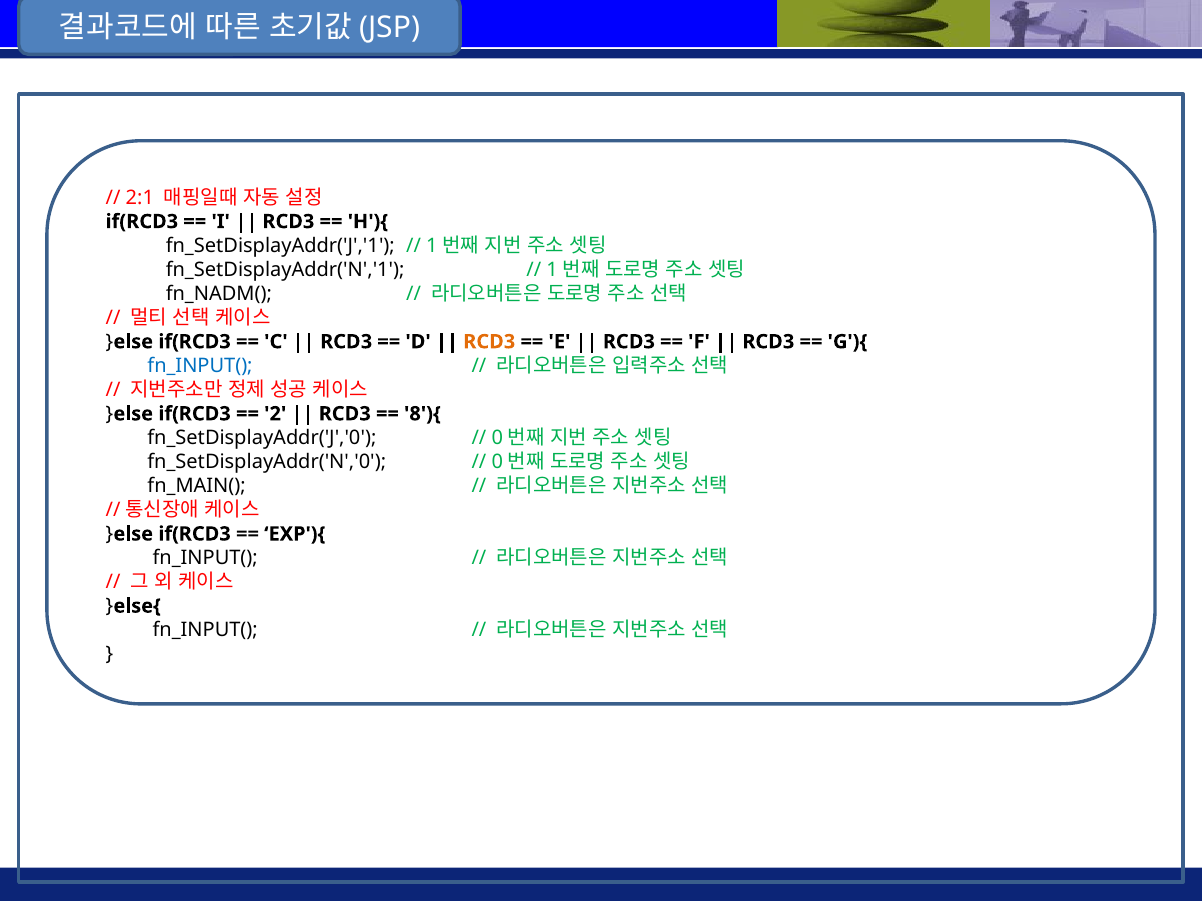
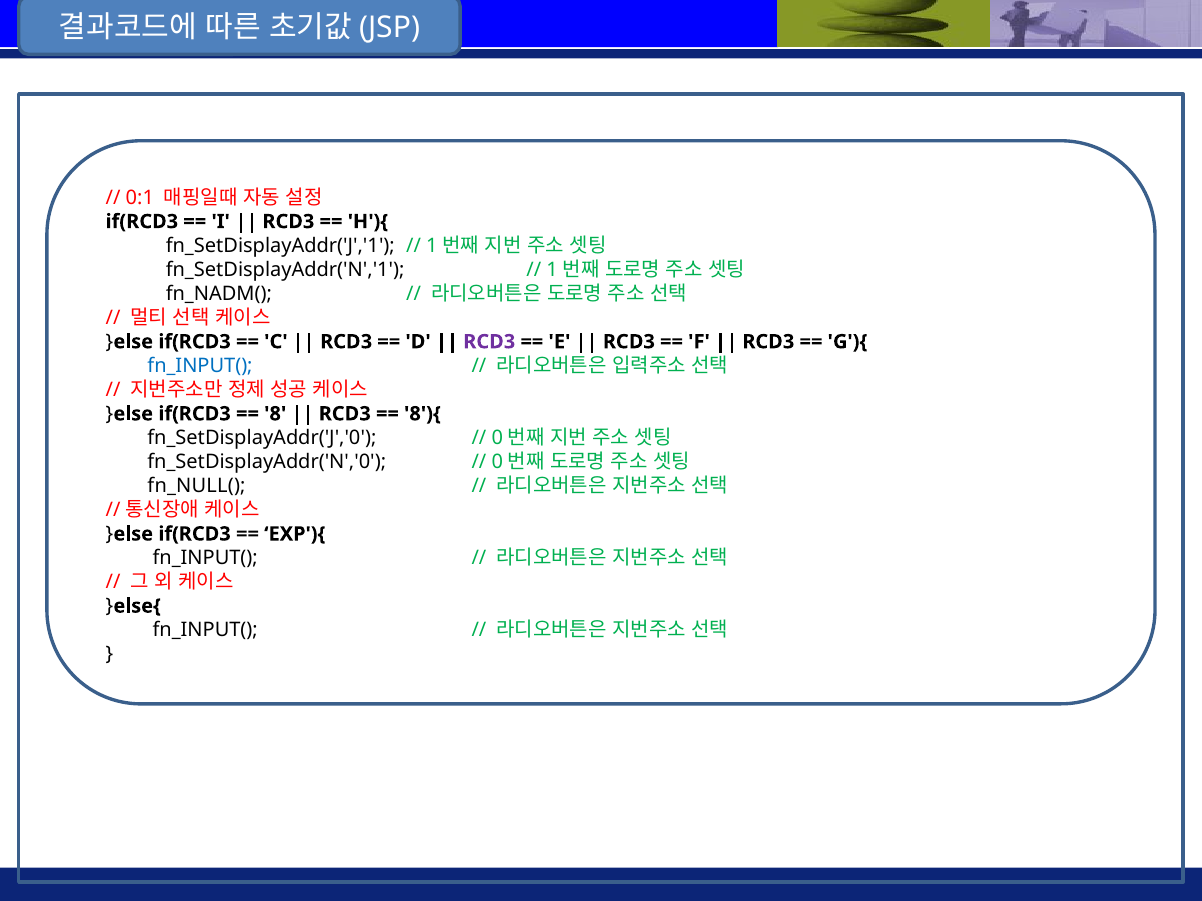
2:1: 2:1 -> 0:1
RCD3 at (489, 342) colour: orange -> purple
2: 2 -> 8
fn_MAIN(: fn_MAIN( -> fn_NULL(
